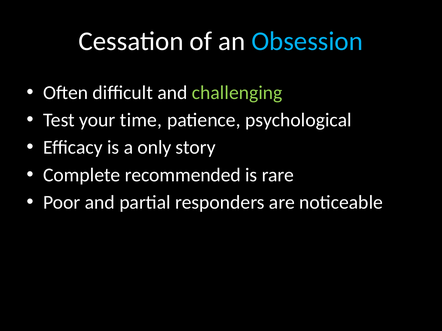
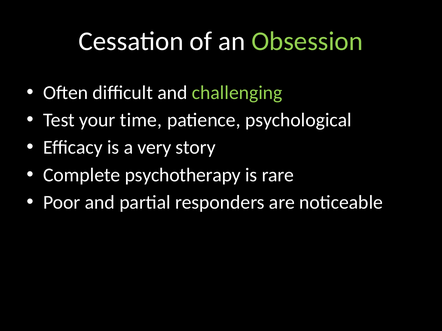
Obsession colour: light blue -> light green
only: only -> very
recommended: recommended -> psychotherapy
